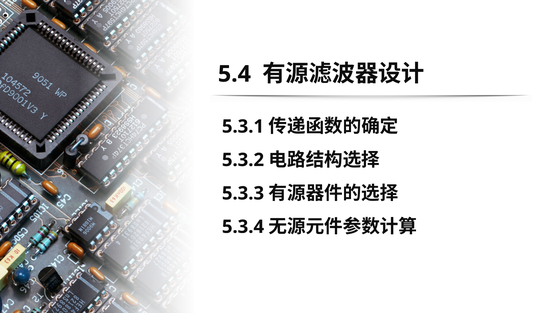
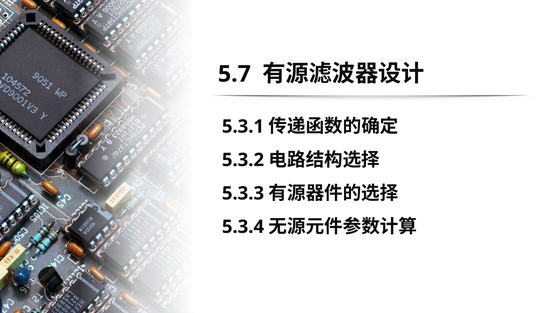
5.4: 5.4 -> 5.7
